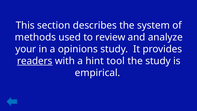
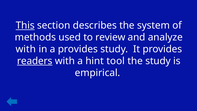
This underline: none -> present
your at (26, 49): your -> with
a opinions: opinions -> provides
